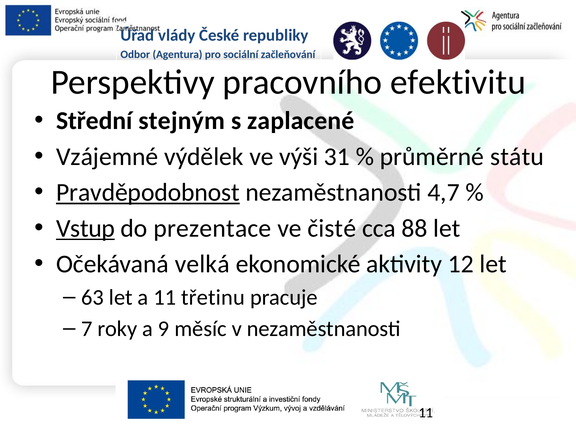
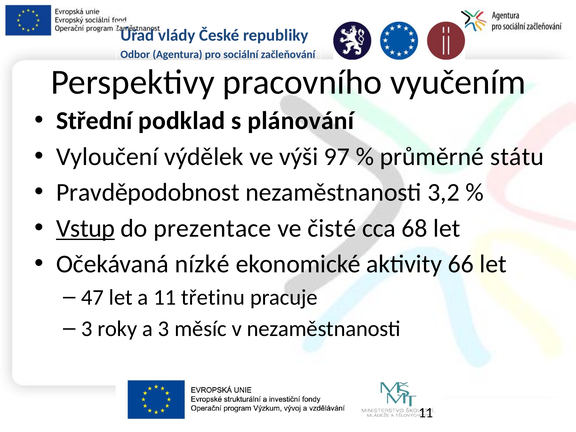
efektivitu: efektivitu -> vyučením
stejným: stejným -> podklad
zaplacené: zaplacené -> plánování
Vzájemné: Vzájemné -> Vyloučení
31: 31 -> 97
Pravděpodobnost underline: present -> none
4,7: 4,7 -> 3,2
88: 88 -> 68
velká: velká -> nízké
12: 12 -> 66
63: 63 -> 47
7 at (87, 329): 7 -> 3
a 9: 9 -> 3
